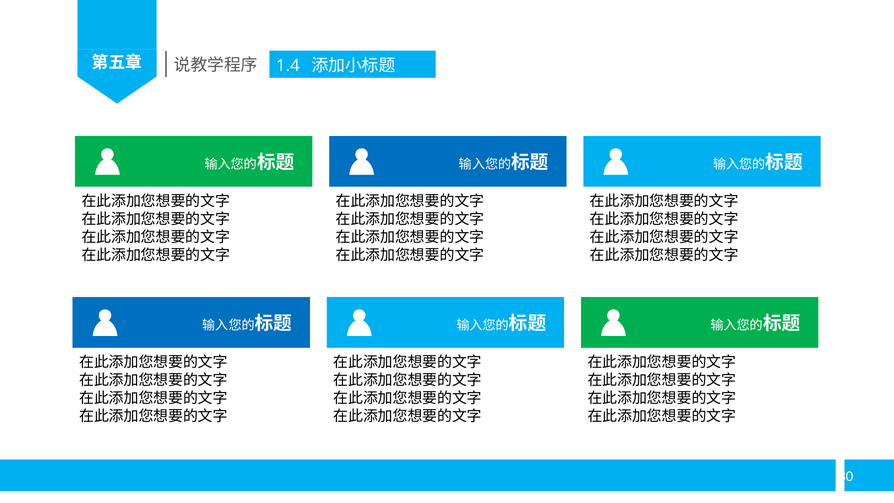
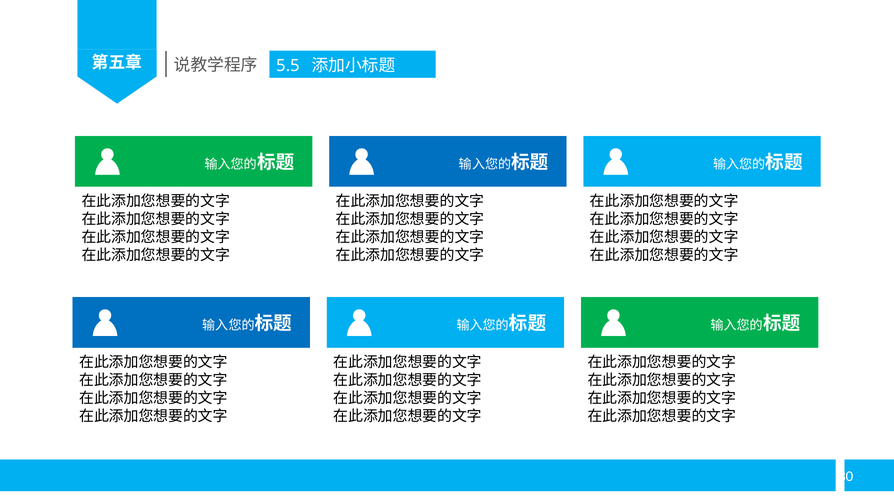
1.4: 1.4 -> 5.5
